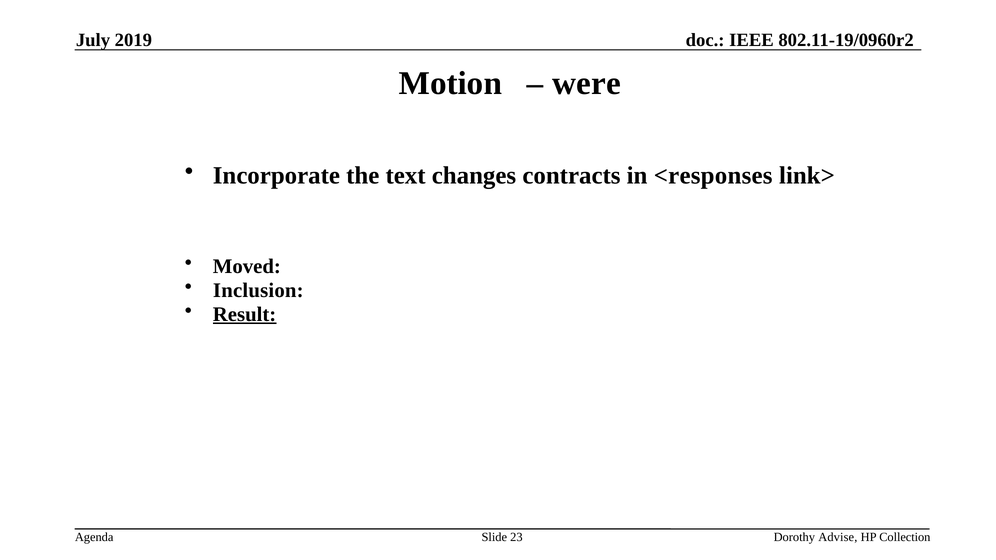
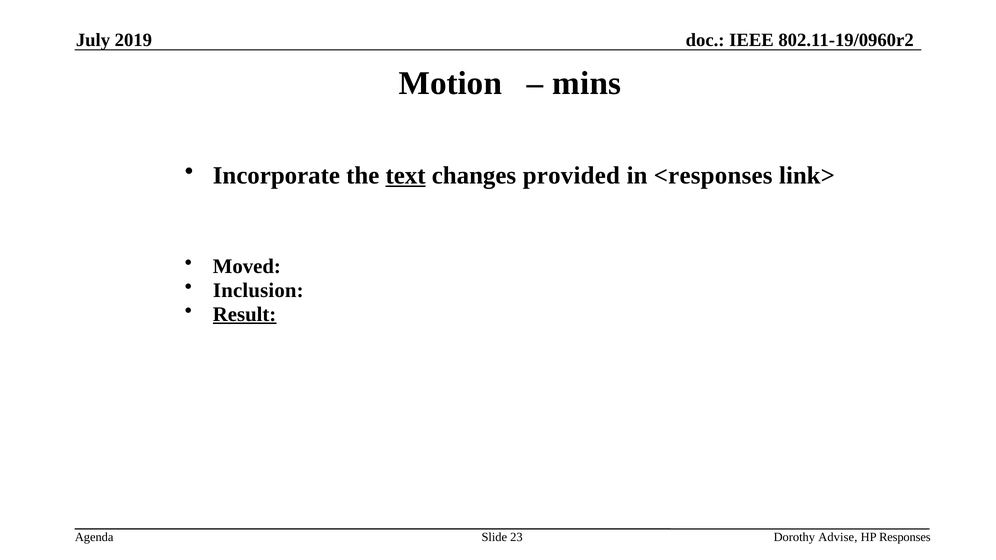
were: were -> mins
text underline: none -> present
contracts: contracts -> provided
Collection: Collection -> Responses
